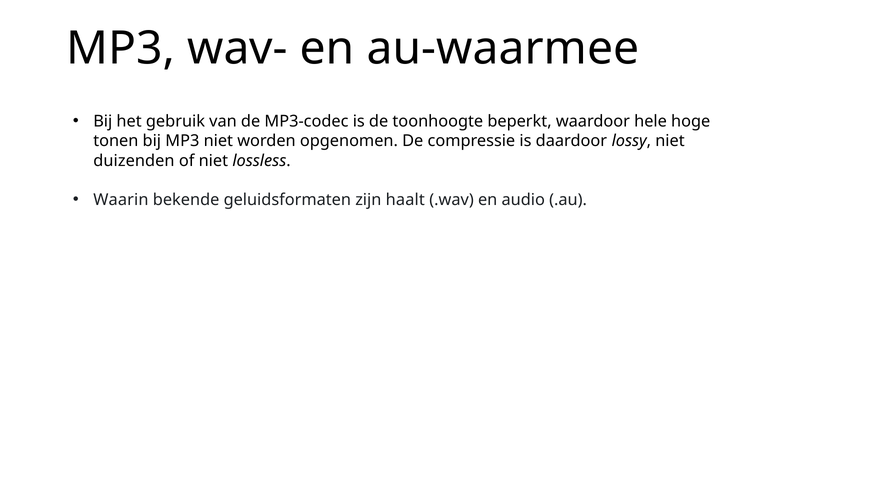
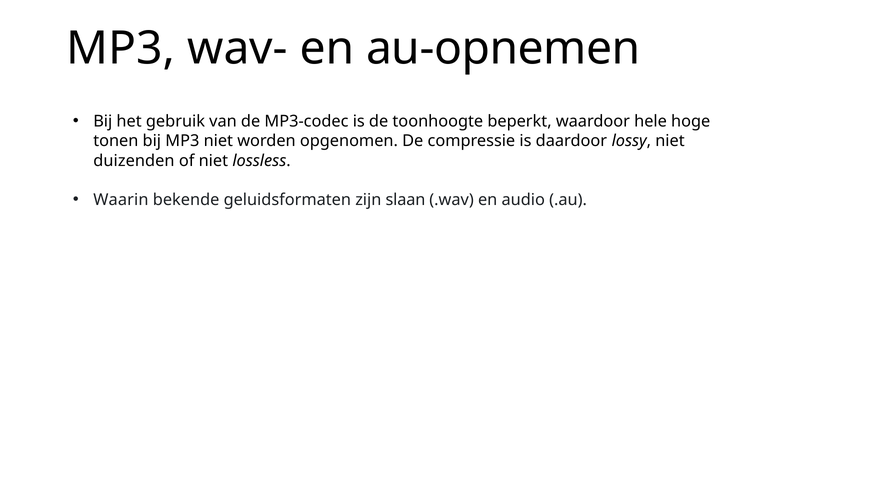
au-waarmee: au-waarmee -> au-opnemen
haalt: haalt -> slaan
